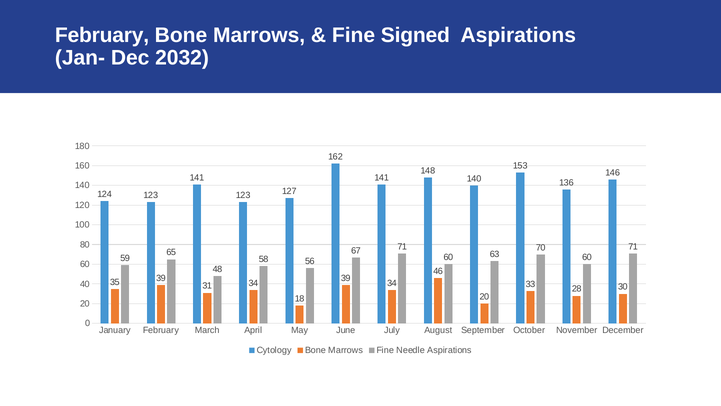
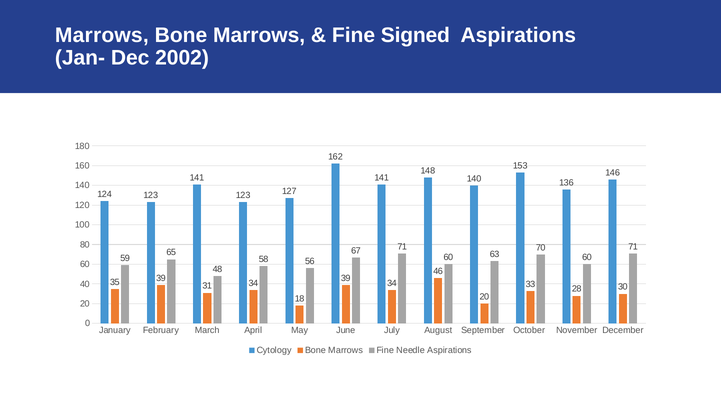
February at (102, 35): February -> Marrows
2032: 2032 -> 2002
